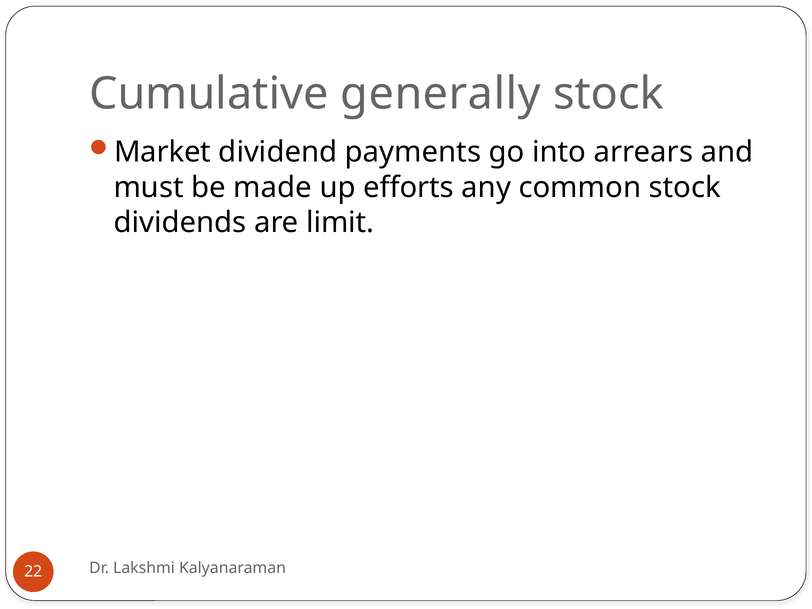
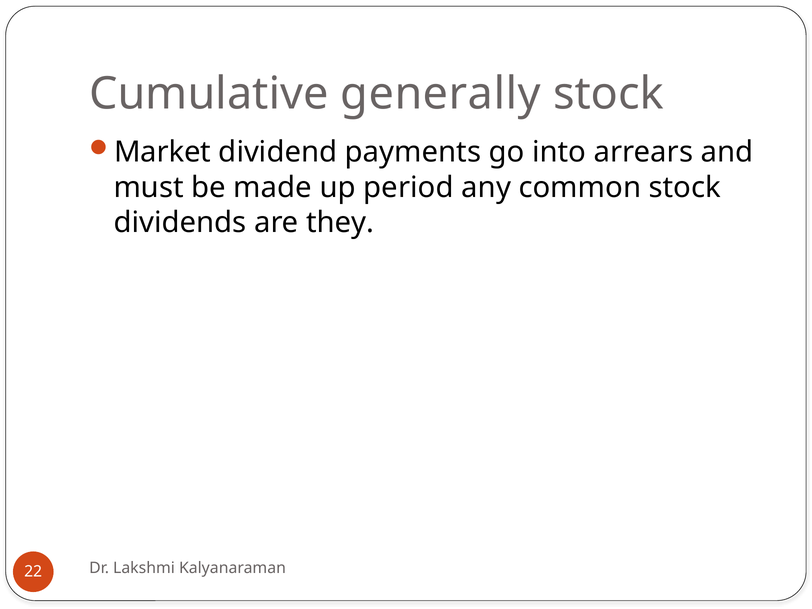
efforts: efforts -> period
limit: limit -> they
